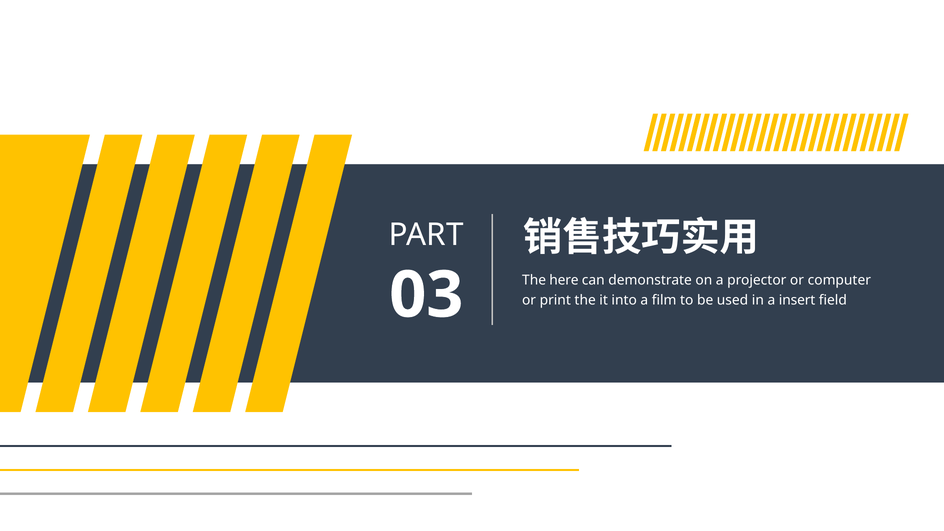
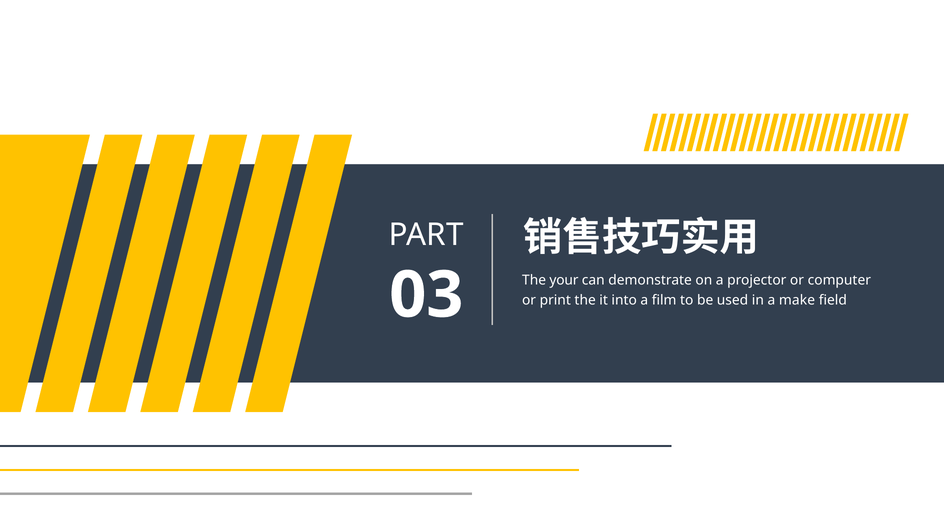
here: here -> your
insert: insert -> make
